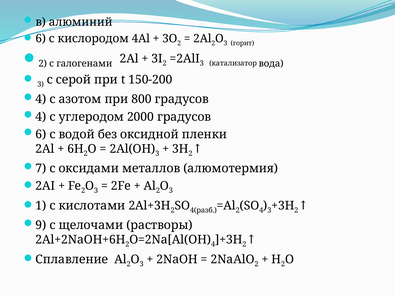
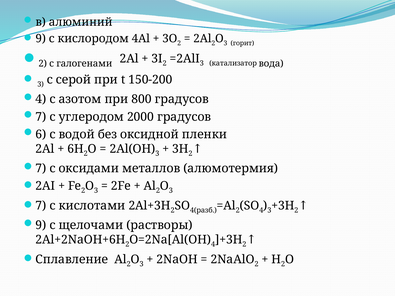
6 at (41, 39): 6 -> 9
4 at (41, 117): 4 -> 7
1 at (41, 206): 1 -> 7
